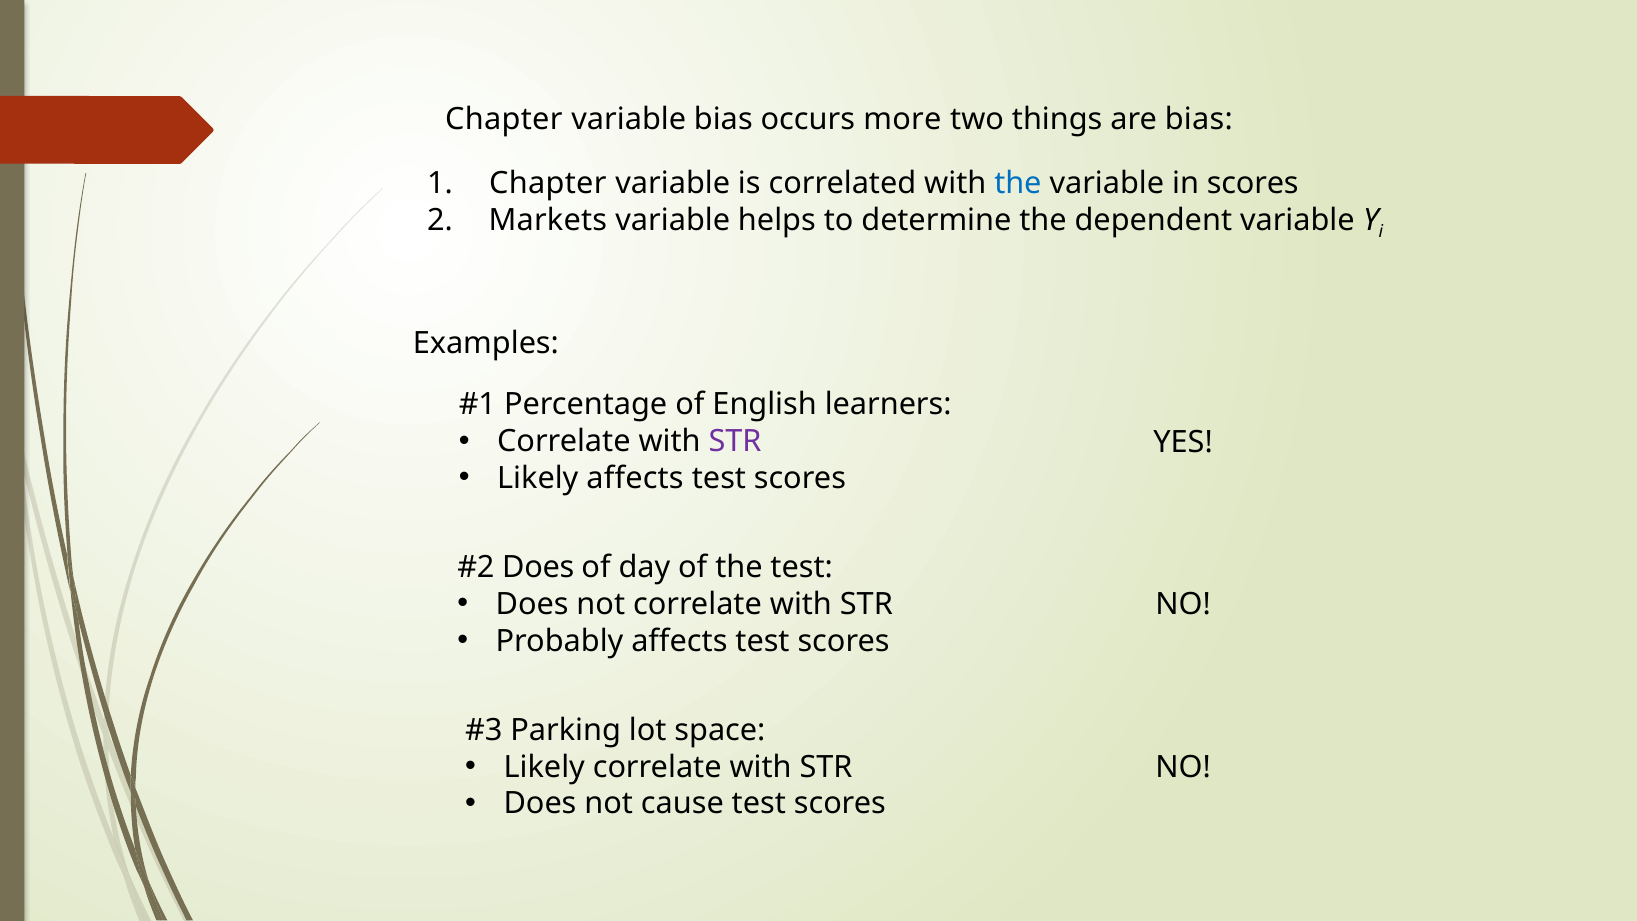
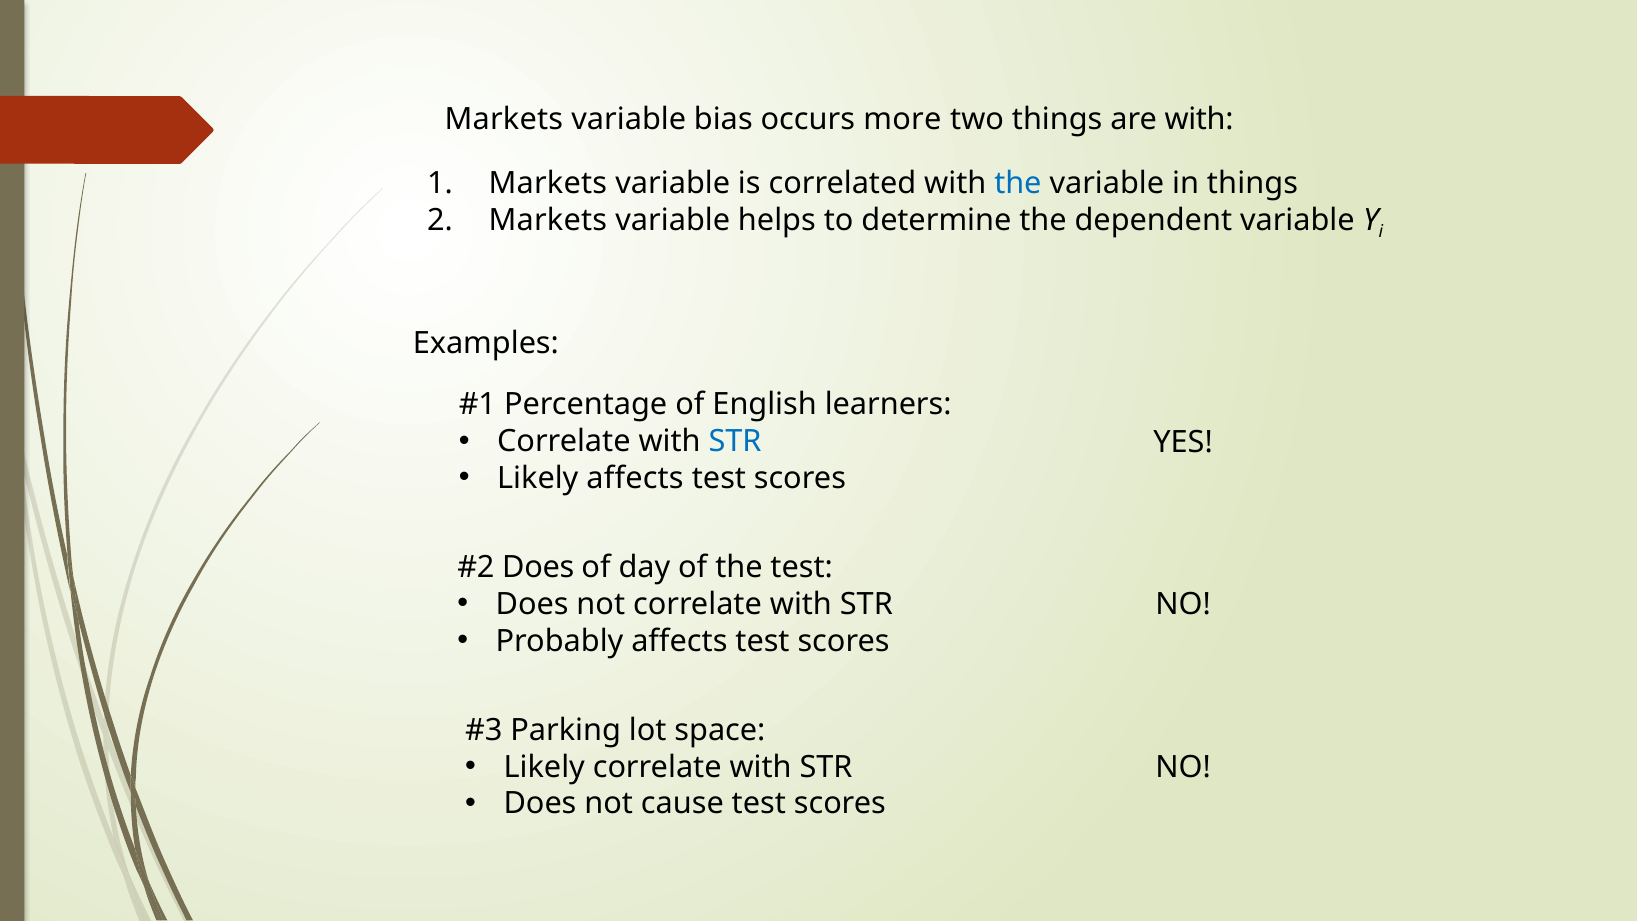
Chapter at (504, 120): Chapter -> Markets
are bias: bias -> with
1 Chapter: Chapter -> Markets
in scores: scores -> things
STR at (735, 441) colour: purple -> blue
